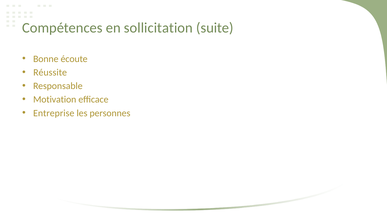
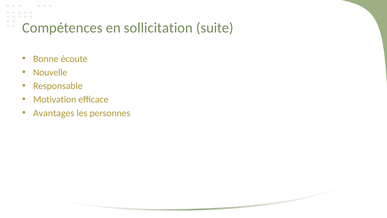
Réussite: Réussite -> Nouvelle
Entreprise: Entreprise -> Avantages
